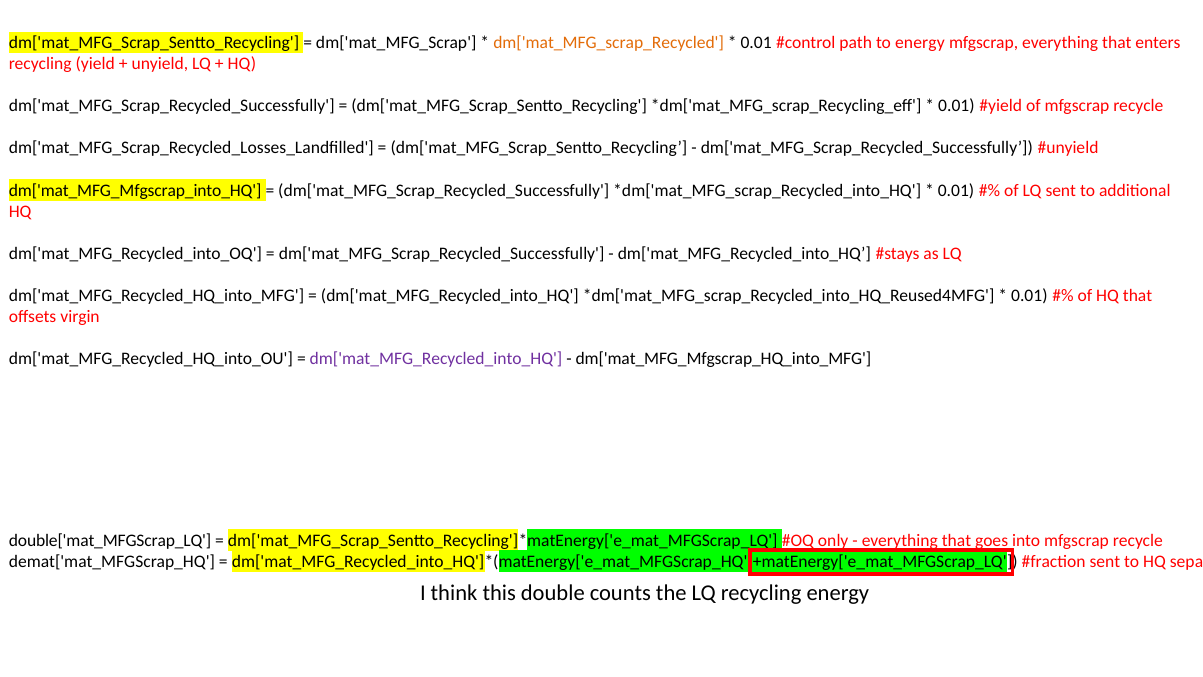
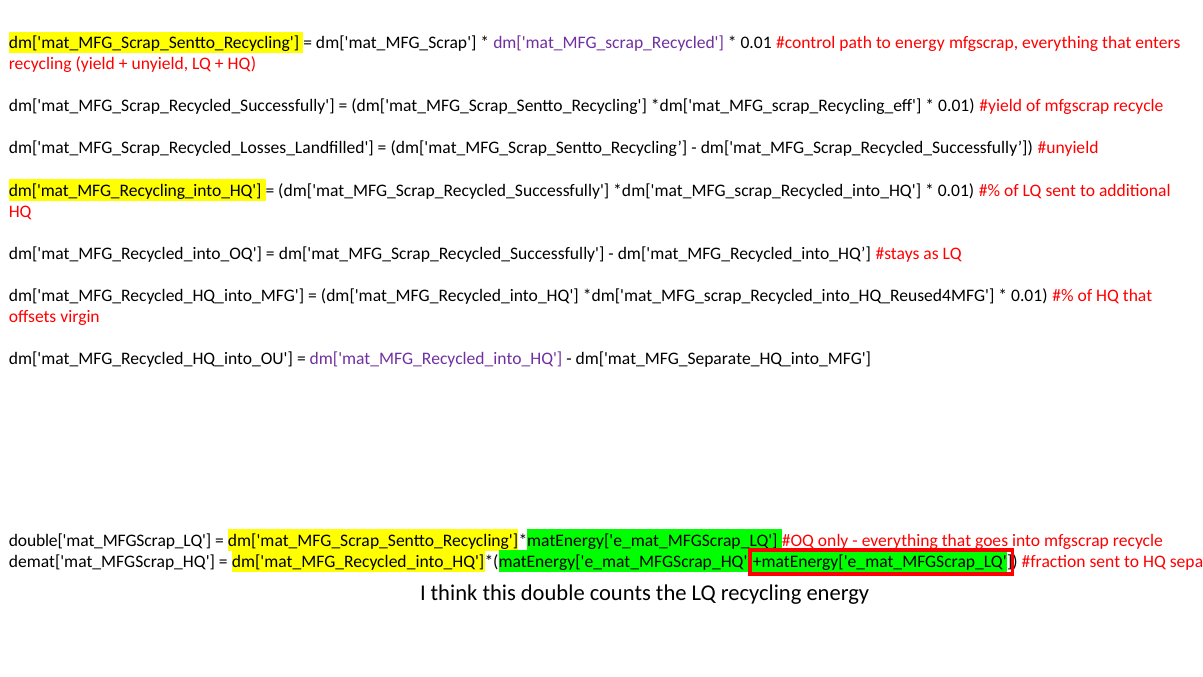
dm['mat_MFG_scrap_Recycled colour: orange -> purple
dm['mat_MFG_Mfgscrap_into_HQ: dm['mat_MFG_Mfgscrap_into_HQ -> dm['mat_MFG_Recycling_into_HQ
dm['mat_MFG_Mfgscrap_HQ_into_MFG: dm['mat_MFG_Mfgscrap_HQ_into_MFG -> dm['mat_MFG_Separate_HQ_into_MFG
